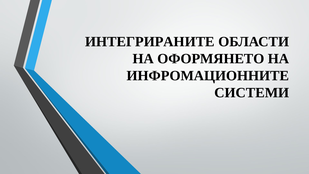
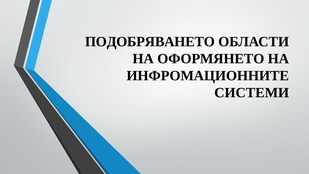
ИНТЕГРИРАНИТЕ: ИНТЕГРИРАНИТЕ -> ПОДОБРЯВАНЕТО
